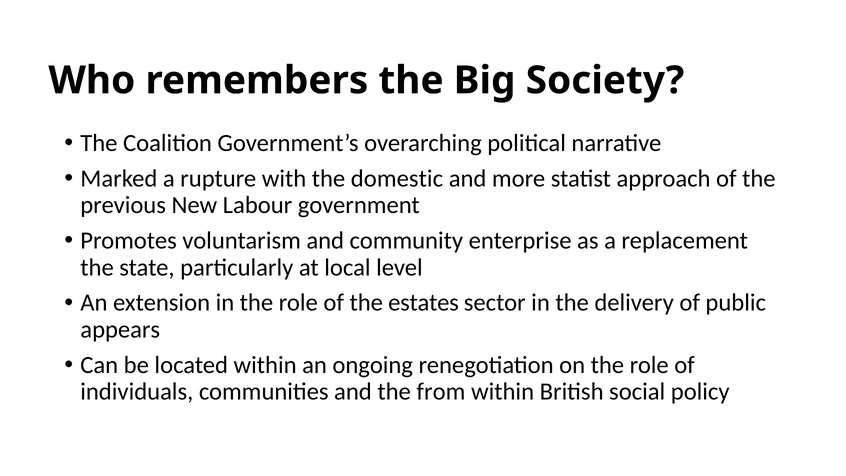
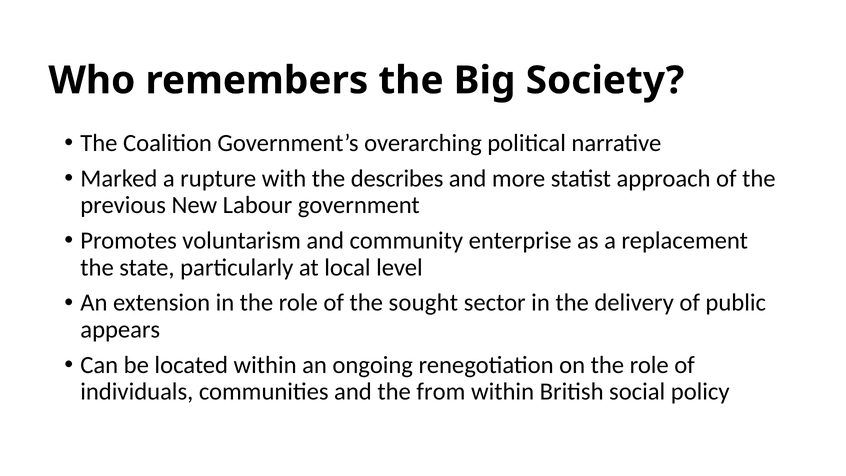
domestic: domestic -> describes
estates: estates -> sought
